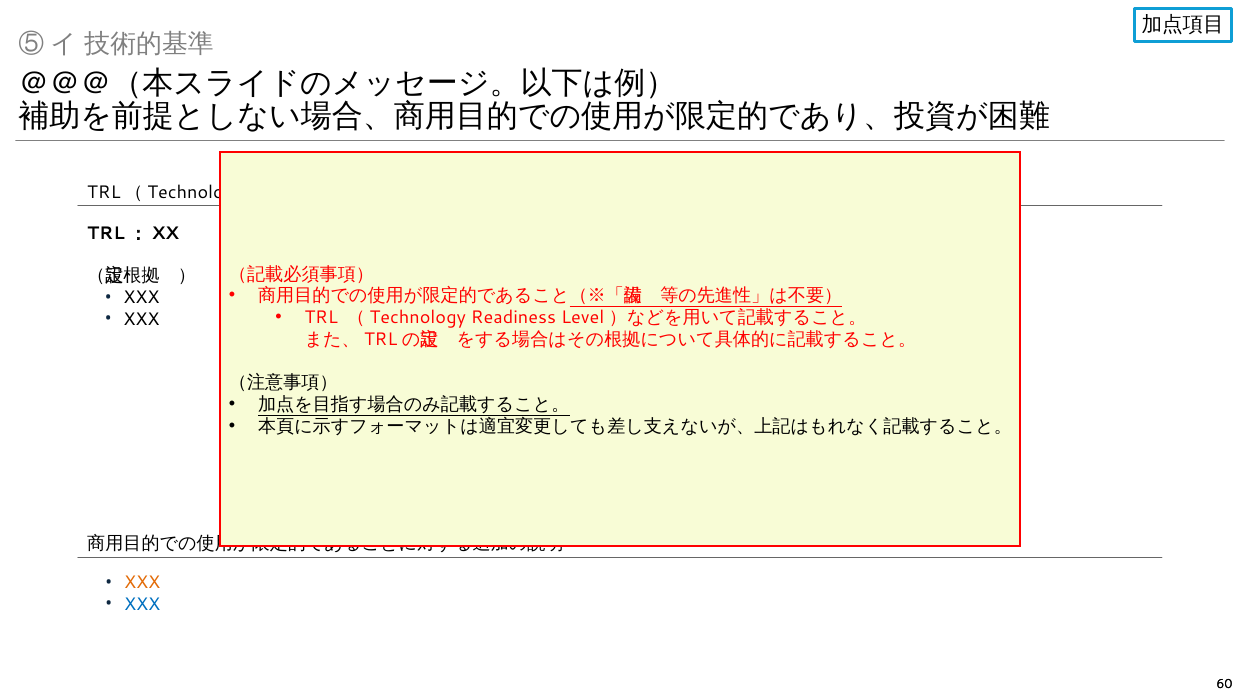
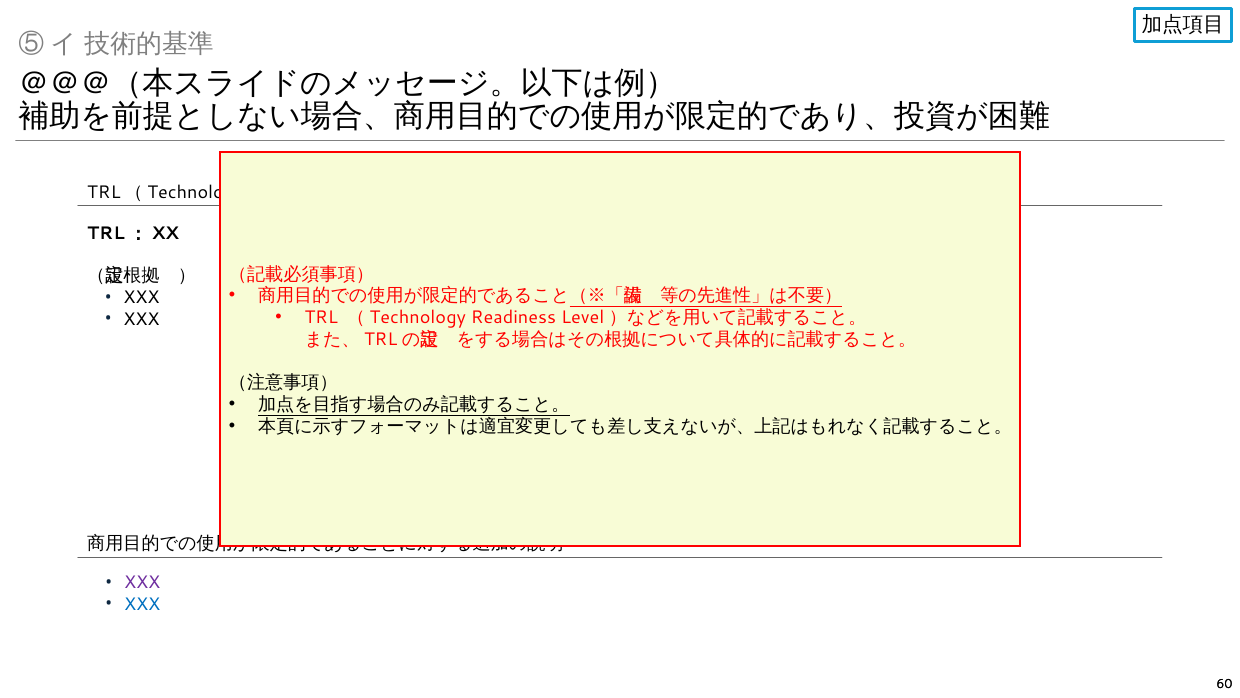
XXX at (142, 582) colour: orange -> purple
